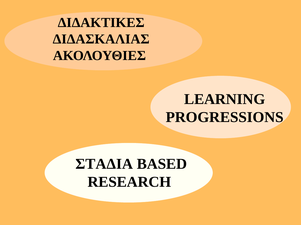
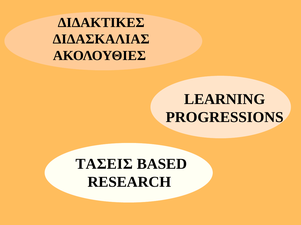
ΣΤΑΔΙΑ: ΣΤΑΔΙΑ -> ΤΑΣΕΙΣ
